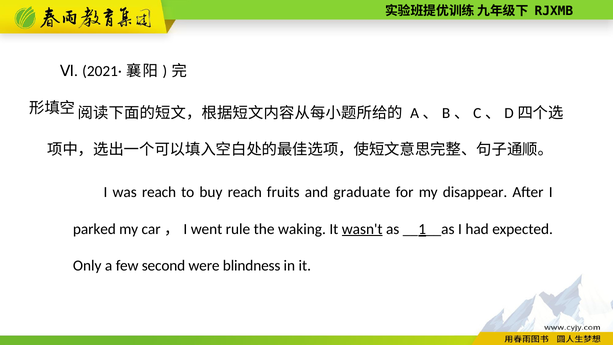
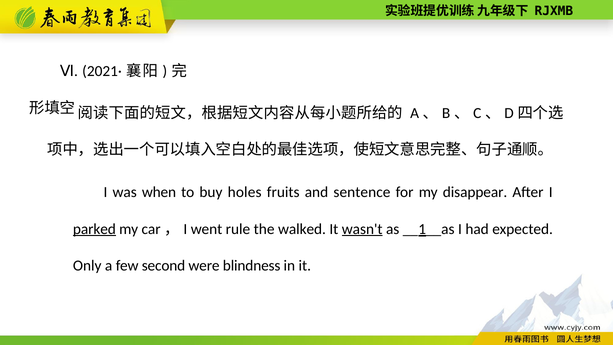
was reach: reach -> when
buy reach: reach -> holes
graduate: graduate -> sentence
parked underline: none -> present
waking: waking -> walked
